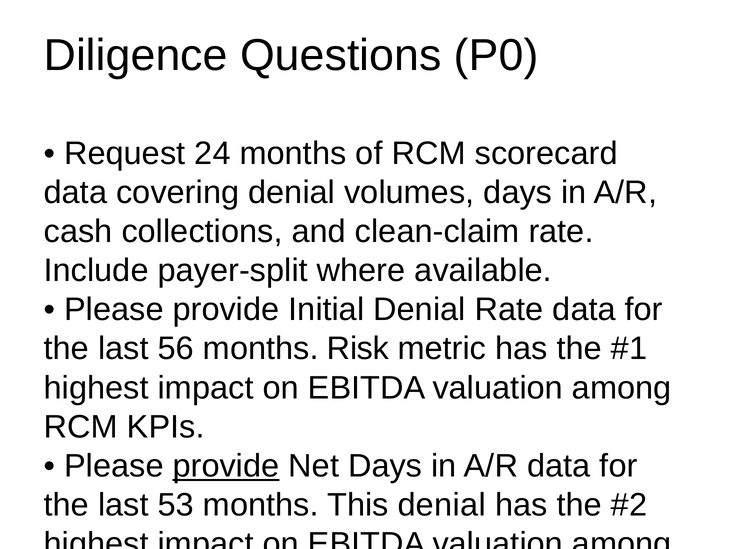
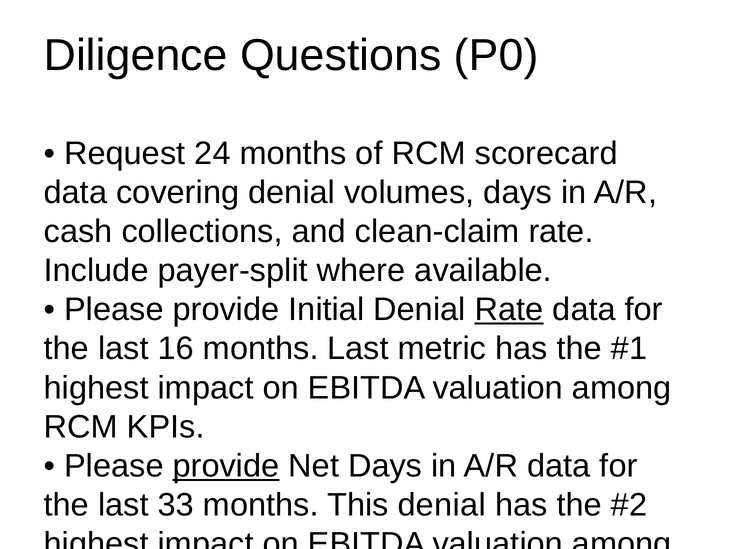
Rate at (509, 310) underline: none -> present
56: 56 -> 16
months Risk: Risk -> Last
53: 53 -> 33
